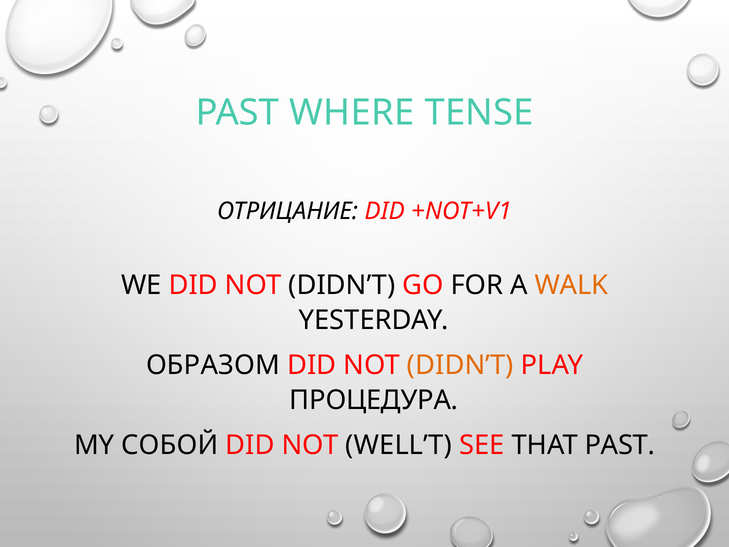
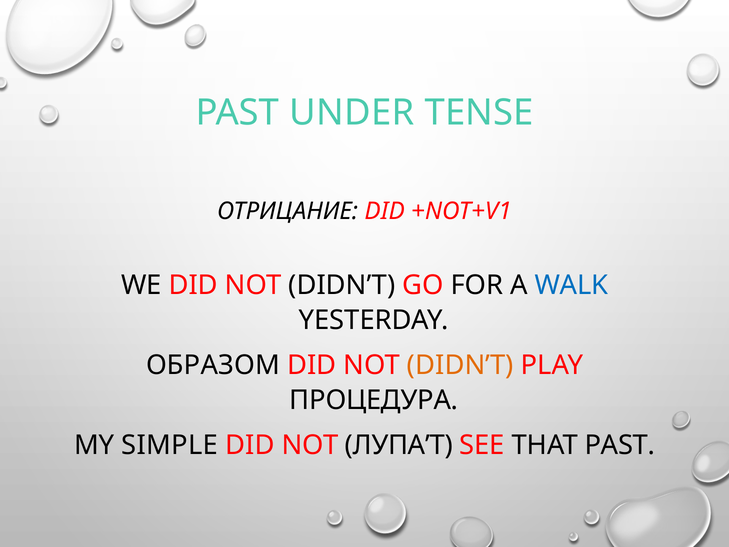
WHERE: WHERE -> UNDER
WALK colour: orange -> blue
СОБОЙ: СОБОЙ -> SIMPLE
WELL’T: WELL’T -> ЛУПА’T
